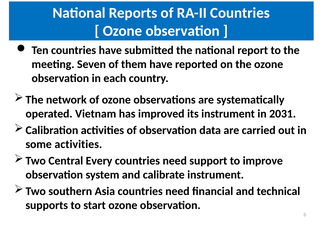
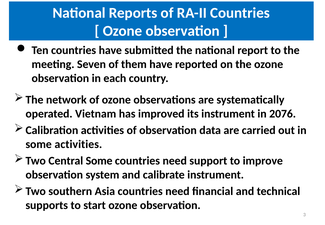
2031: 2031 -> 2076
Central Every: Every -> Some
